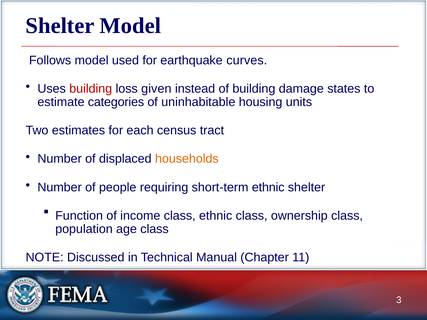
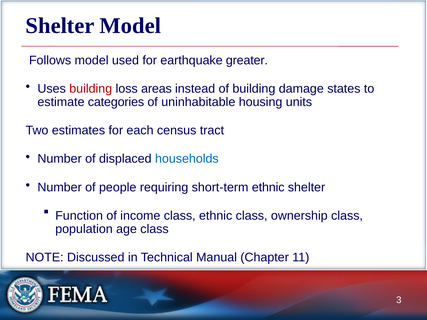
curves: curves -> greater
given: given -> areas
households colour: orange -> blue
